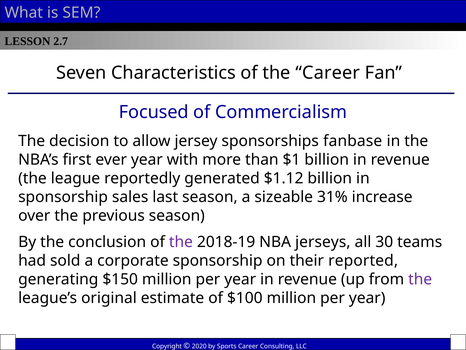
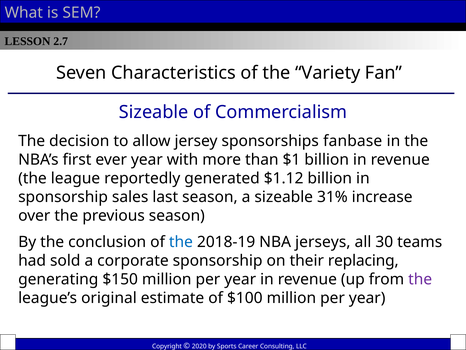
the Career: Career -> Variety
Focused at (154, 112): Focused -> Sizeable
the at (181, 242) colour: purple -> blue
reported: reported -> replacing
